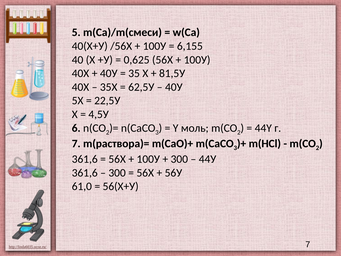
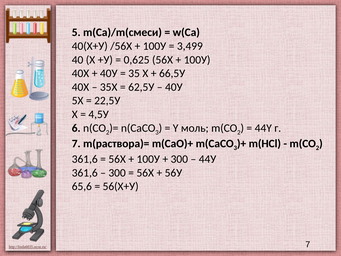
6,155: 6,155 -> 3,499
81,5У: 81,5У -> 66,5У
61,0: 61,0 -> 65,6
